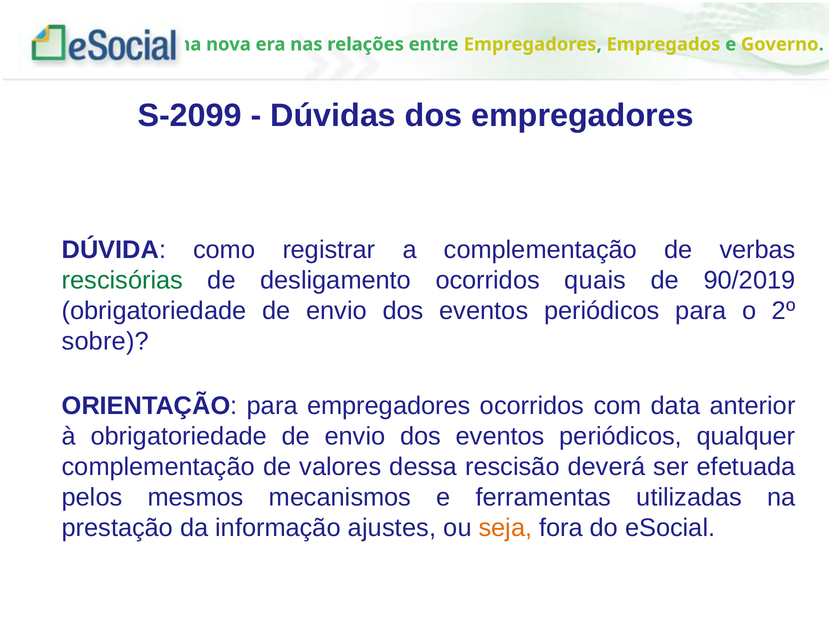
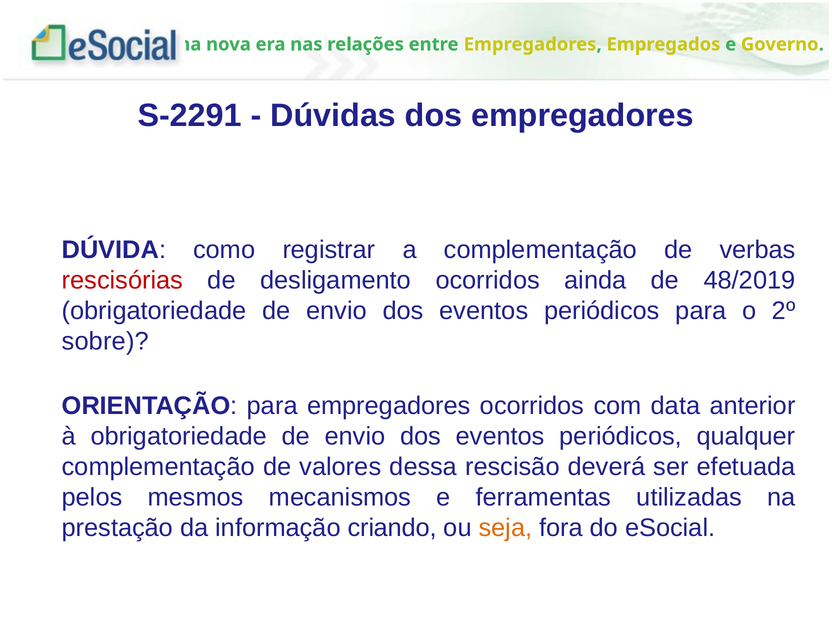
S-2099: S-2099 -> S-2291
rescisórias colour: green -> red
quais: quais -> ainda
90/2019: 90/2019 -> 48/2019
ajustes: ajustes -> criando
